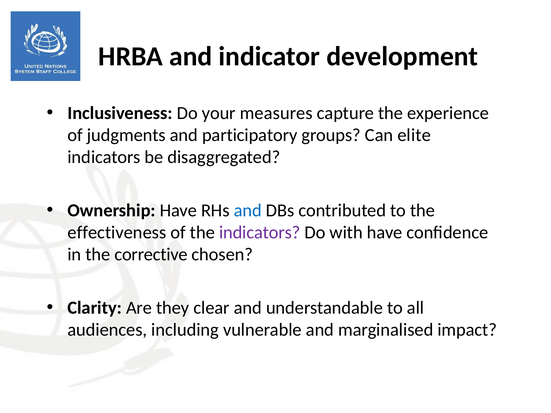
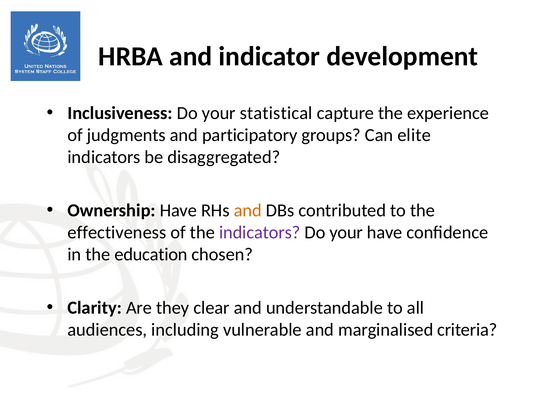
measures: measures -> statistical
and at (248, 211) colour: blue -> orange
with at (346, 233): with -> your
corrective: corrective -> education
impact: impact -> criteria
